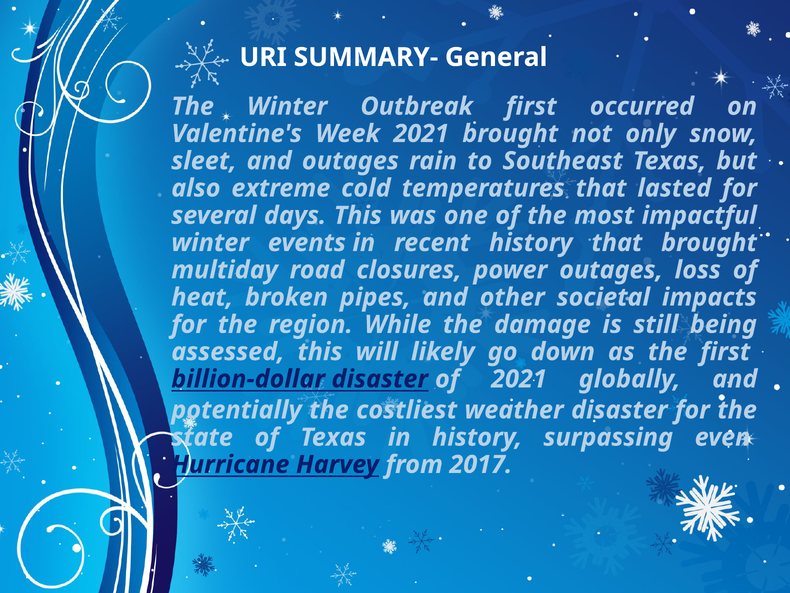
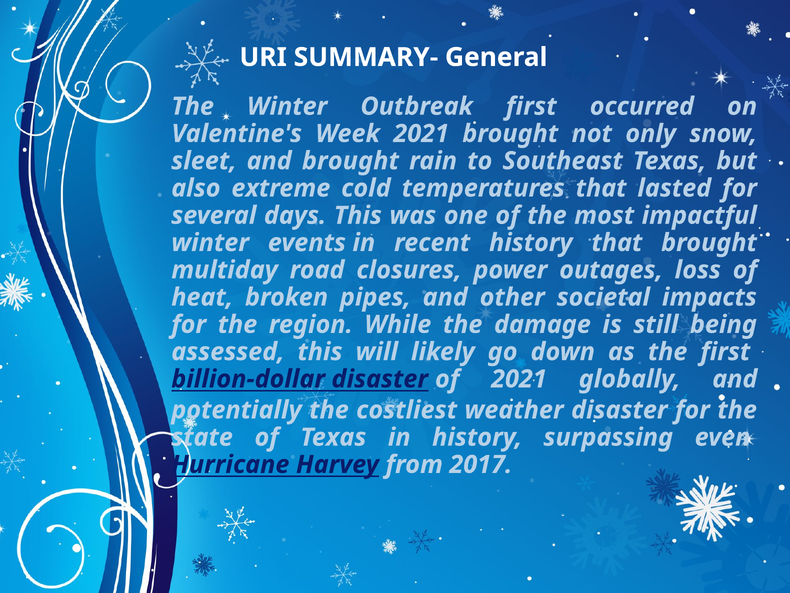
and outages: outages -> brought
